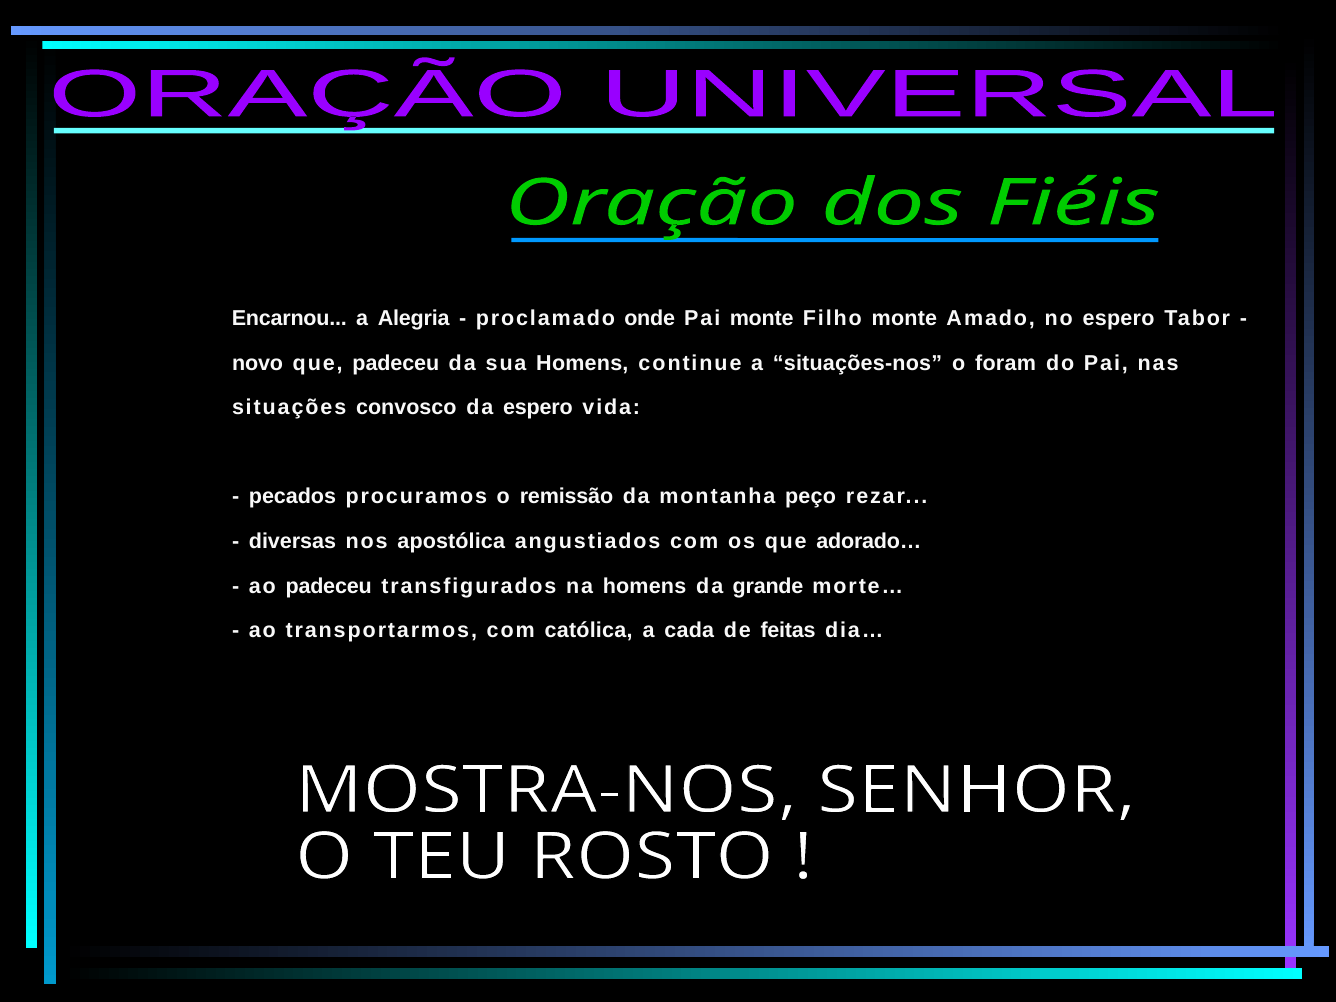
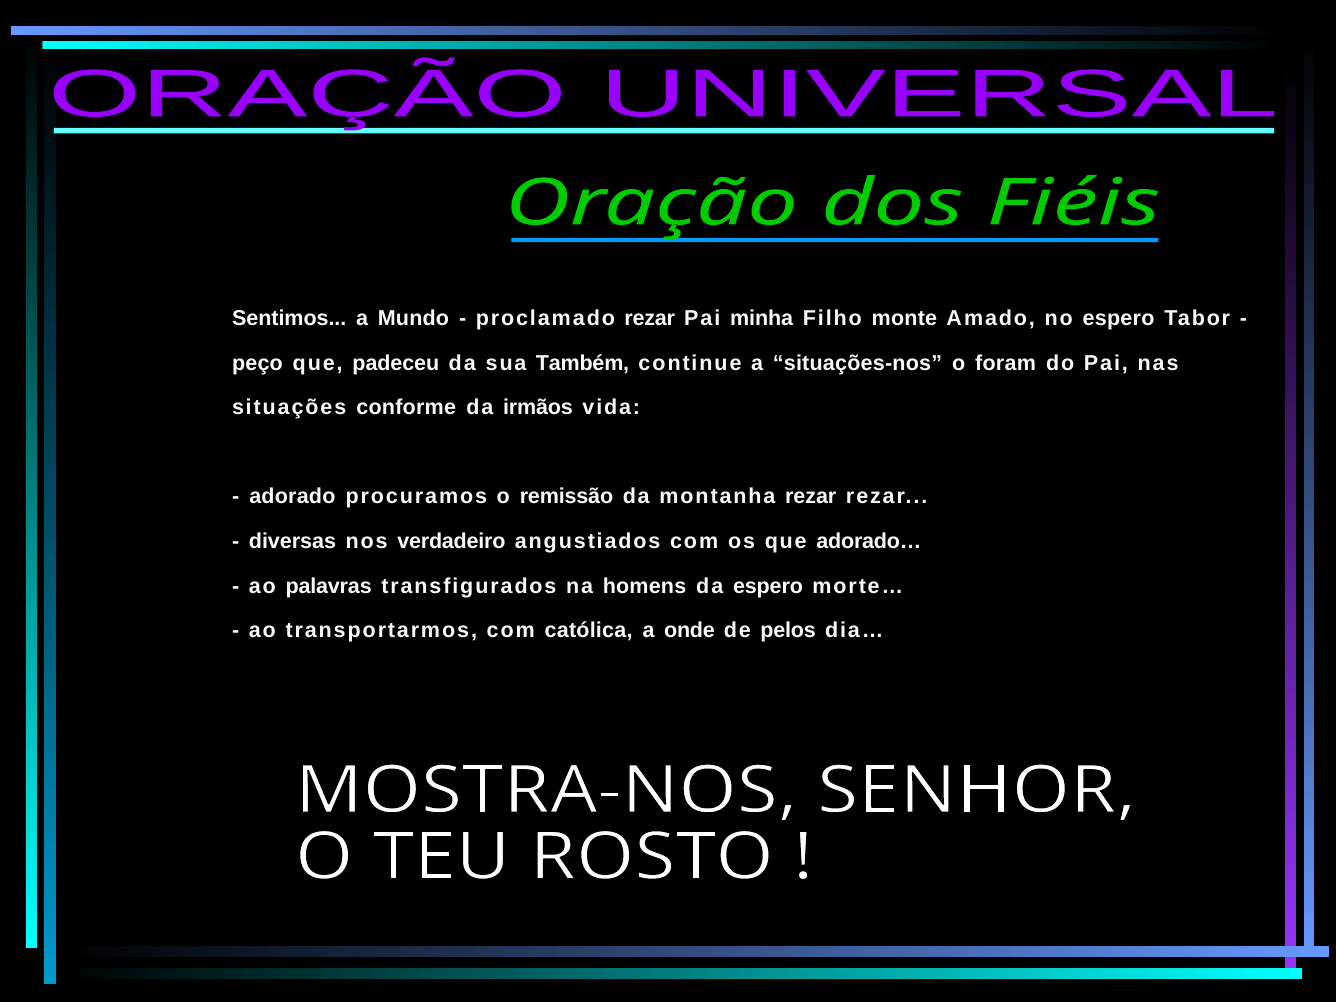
Encarnou: Encarnou -> Sentimos
Alegria: Alegria -> Mundo
proclamado onde: onde -> rezar
Pai monte: monte -> minha
novo: novo -> peço
sua Homens: Homens -> Também
convosco: convosco -> conforme
da espero: espero -> irmãos
pecados: pecados -> adorado
montanha peço: peço -> rezar
apostólica: apostólica -> verdadeiro
ao padeceu: padeceu -> palavras
da grande: grande -> espero
cada: cada -> onde
feitas: feitas -> pelos
